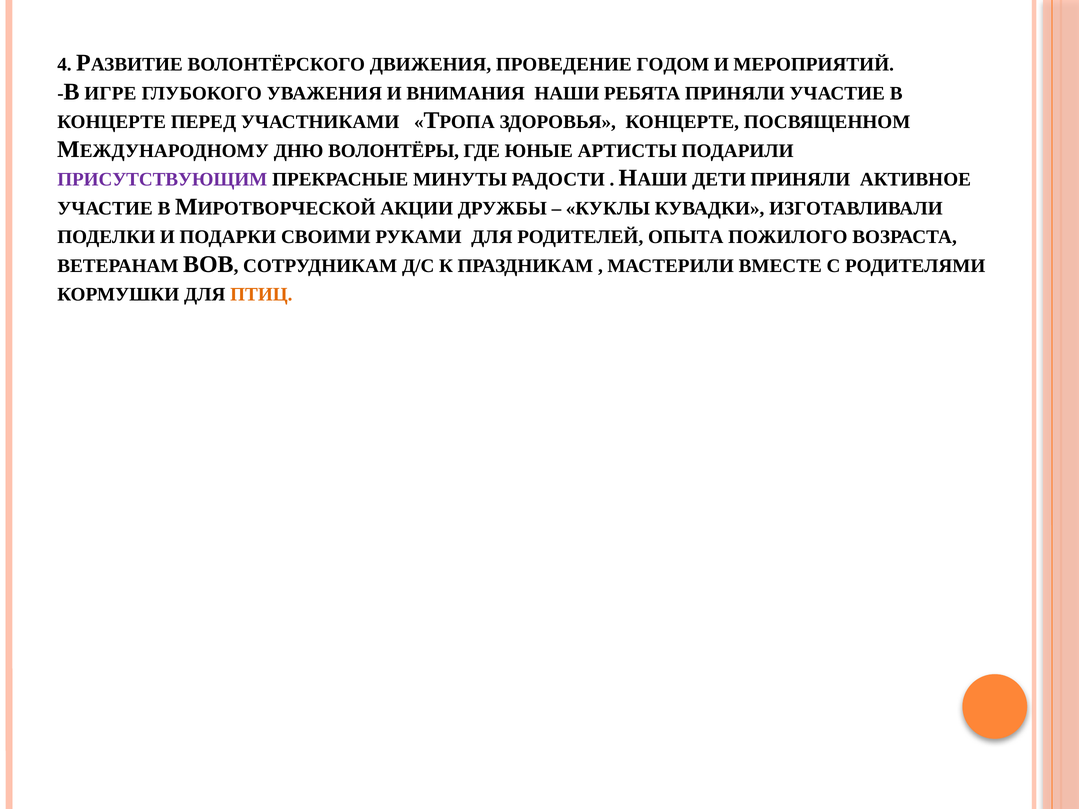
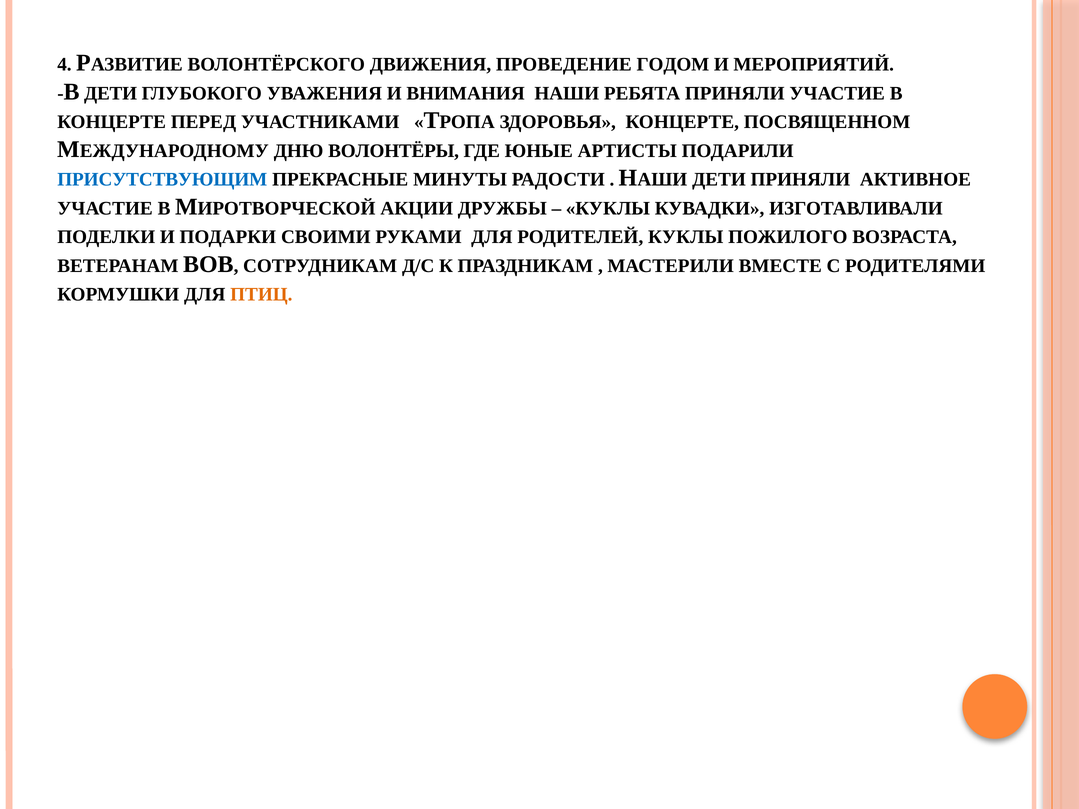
В ИГРЕ: ИГРЕ -> ДЕТИ
ПРИСУТСТВУЮЩИМ colour: purple -> blue
РОДИТЕЛЕЙ ОПЫТА: ОПЫТА -> КУКЛЫ
